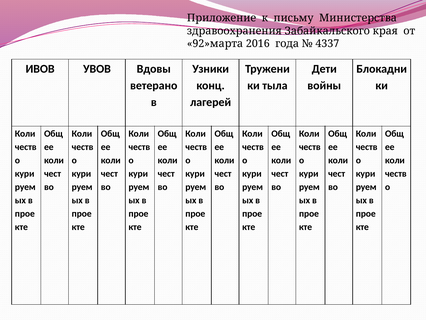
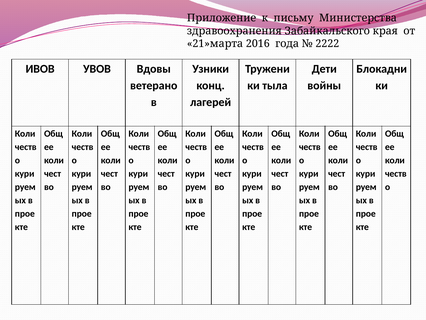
92»марта: 92»марта -> 21»марта
4337: 4337 -> 2222
